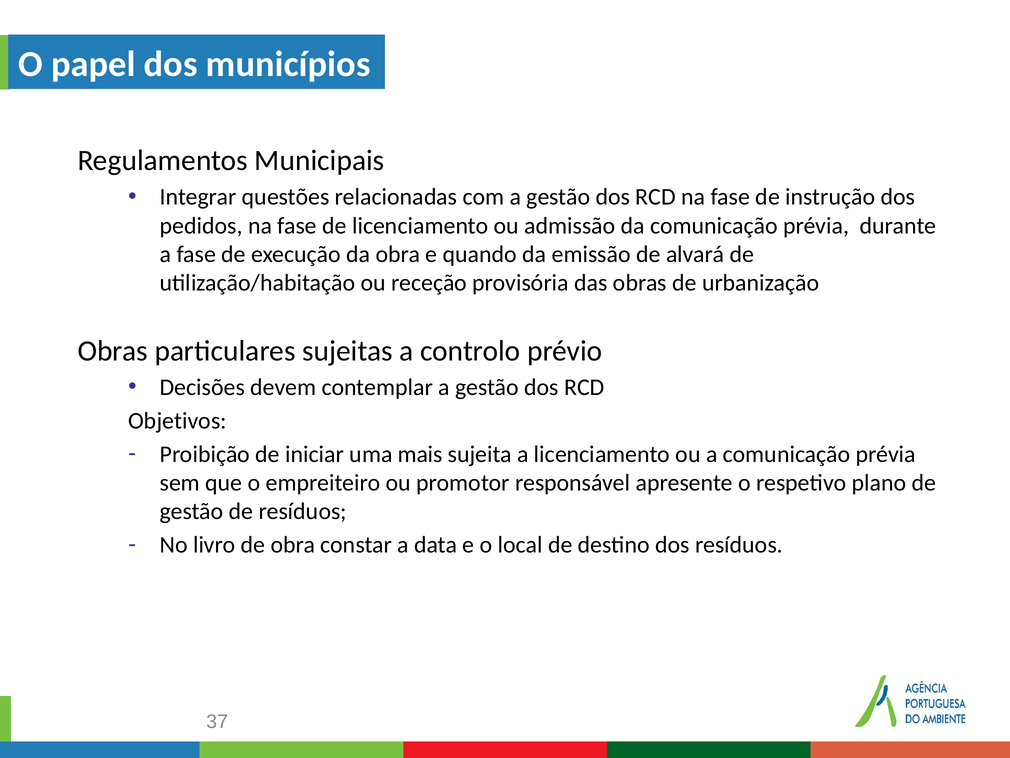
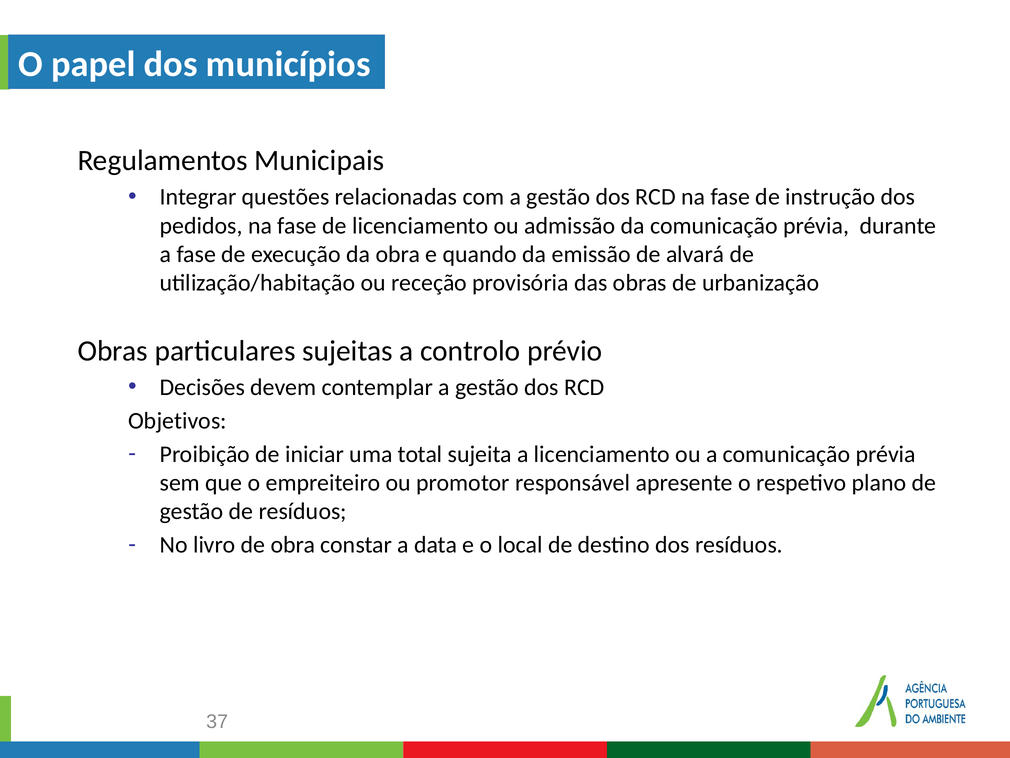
mais: mais -> total
